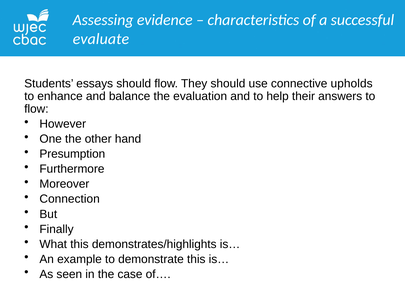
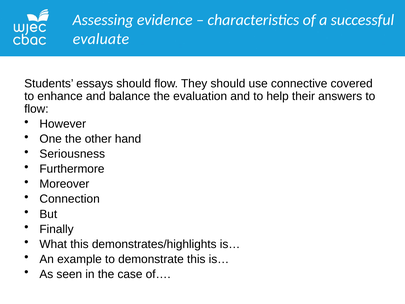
upholds: upholds -> covered
Presumption: Presumption -> Seriousness
